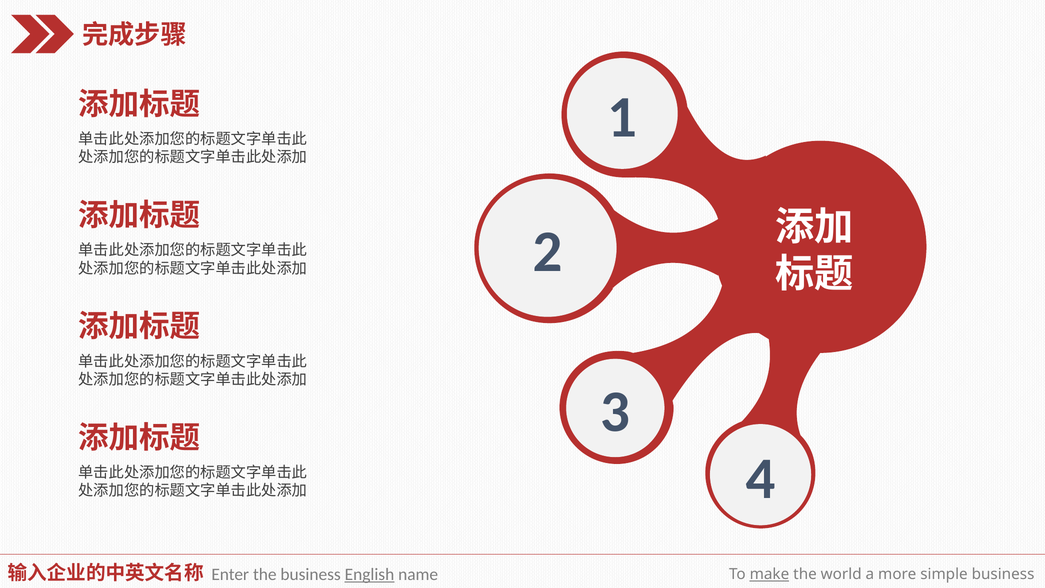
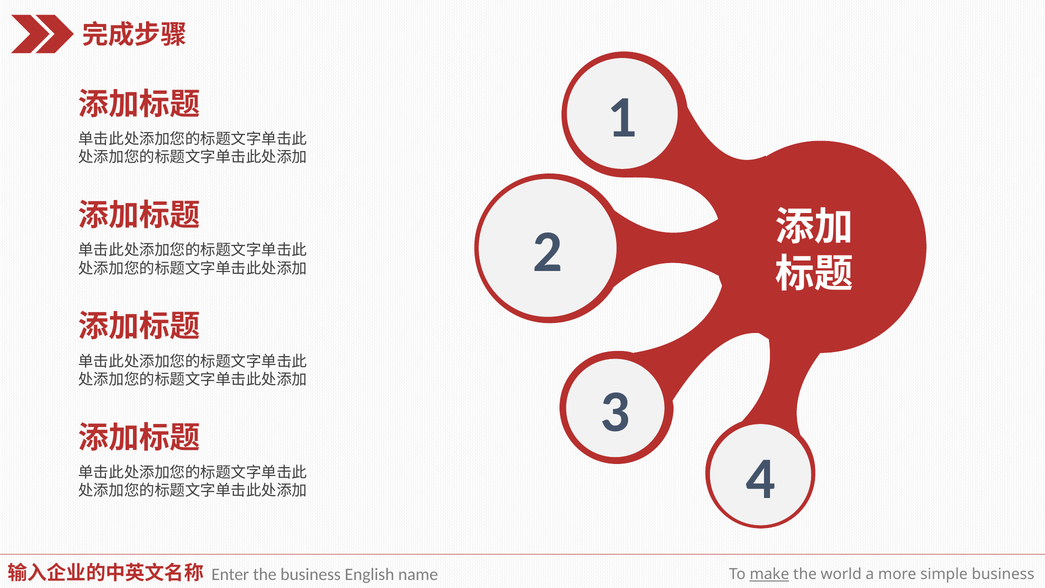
English underline: present -> none
